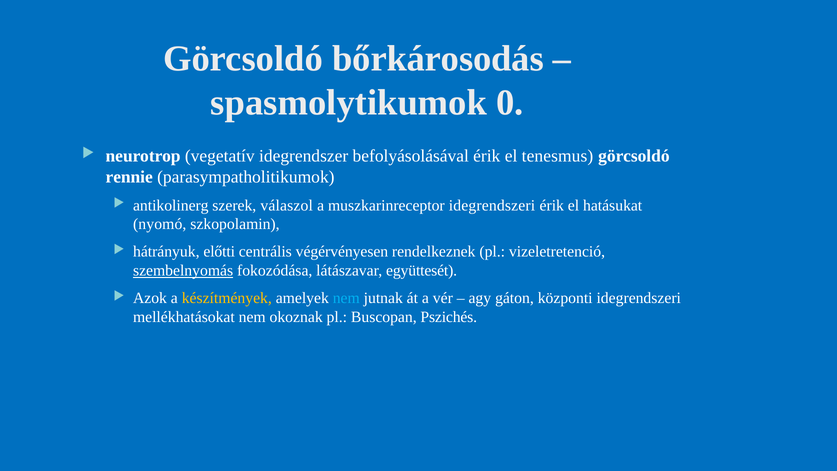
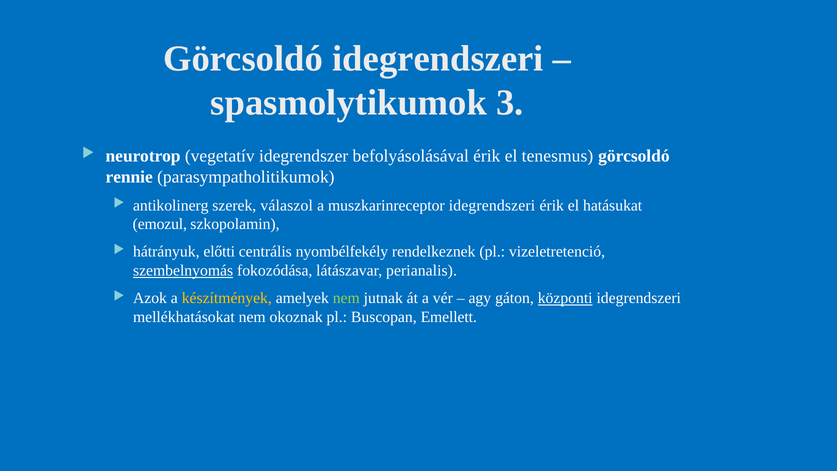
Görcsoldó bőrkárosodás: bőrkárosodás -> idegrendszeri
0: 0 -> 3
nyomó: nyomó -> emozul
végérvényesen: végérvényesen -> nyombélfekély
együttesét: együttesét -> perianalis
nem at (346, 298) colour: light blue -> light green
központi underline: none -> present
Pszichés: Pszichés -> Emellett
